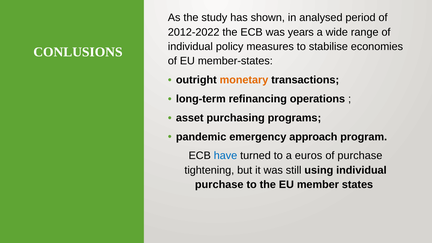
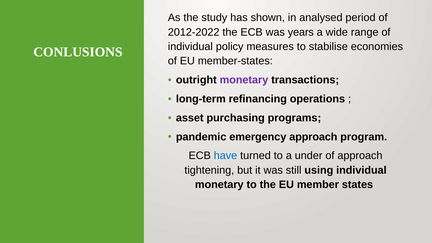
monetary at (244, 80) colour: orange -> purple
euros: euros -> under
of purchase: purchase -> approach
purchase at (219, 185): purchase -> monetary
